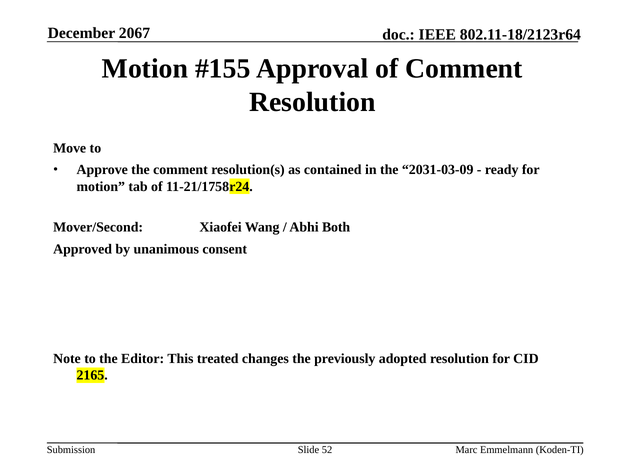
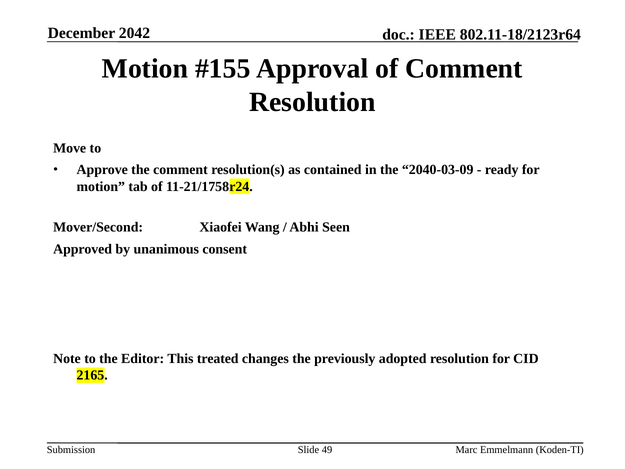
2067: 2067 -> 2042
2031-03-09: 2031-03-09 -> 2040-03-09
Both: Both -> Seen
52: 52 -> 49
